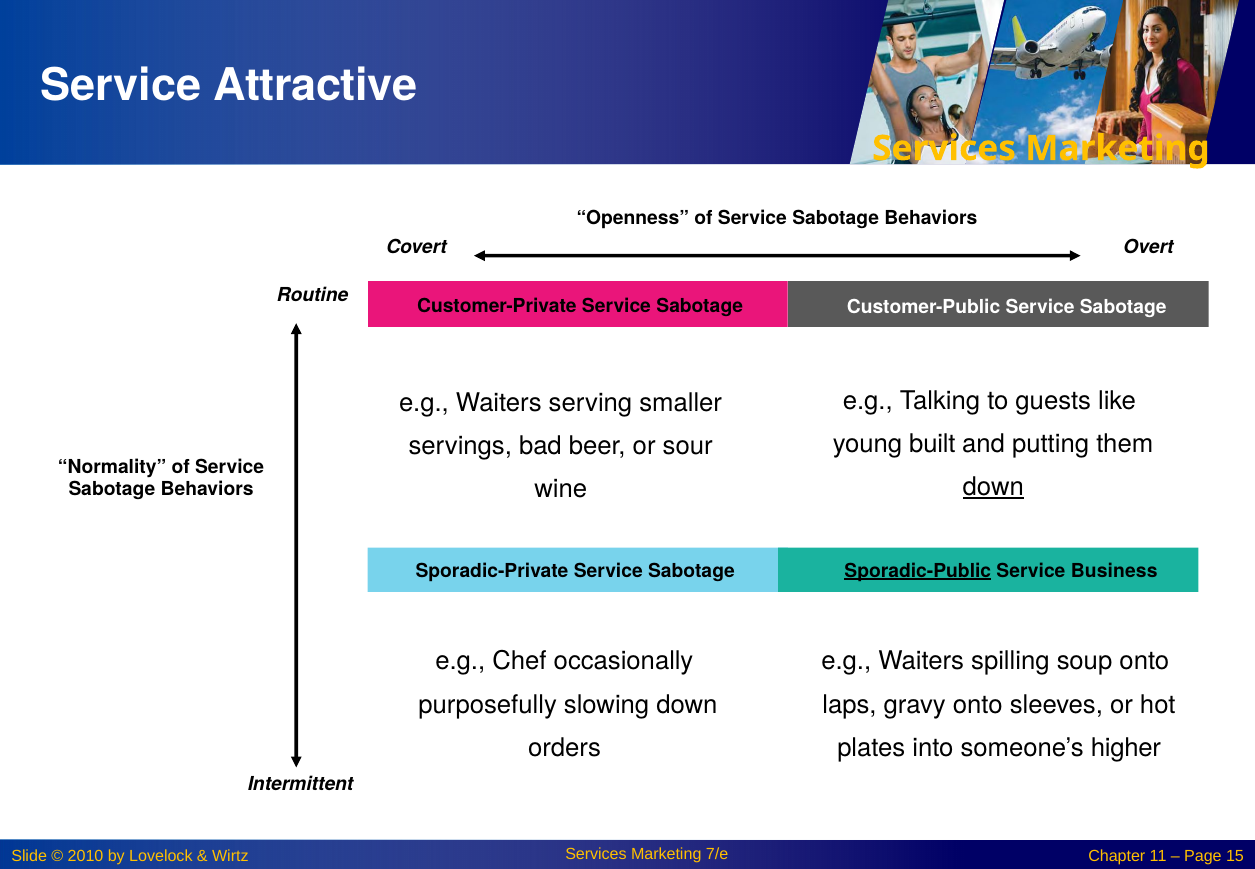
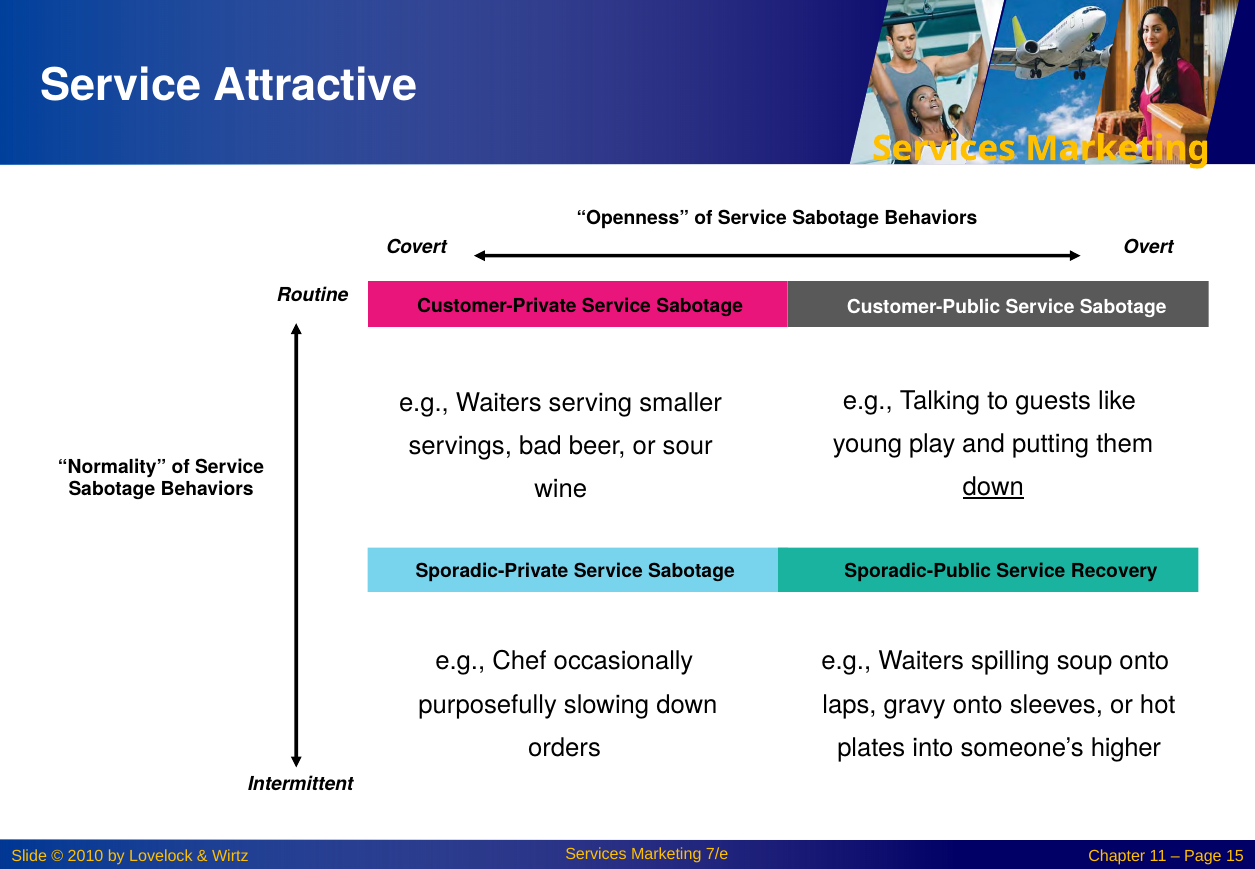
built: built -> play
Sporadic-Public underline: present -> none
Business: Business -> Recovery
